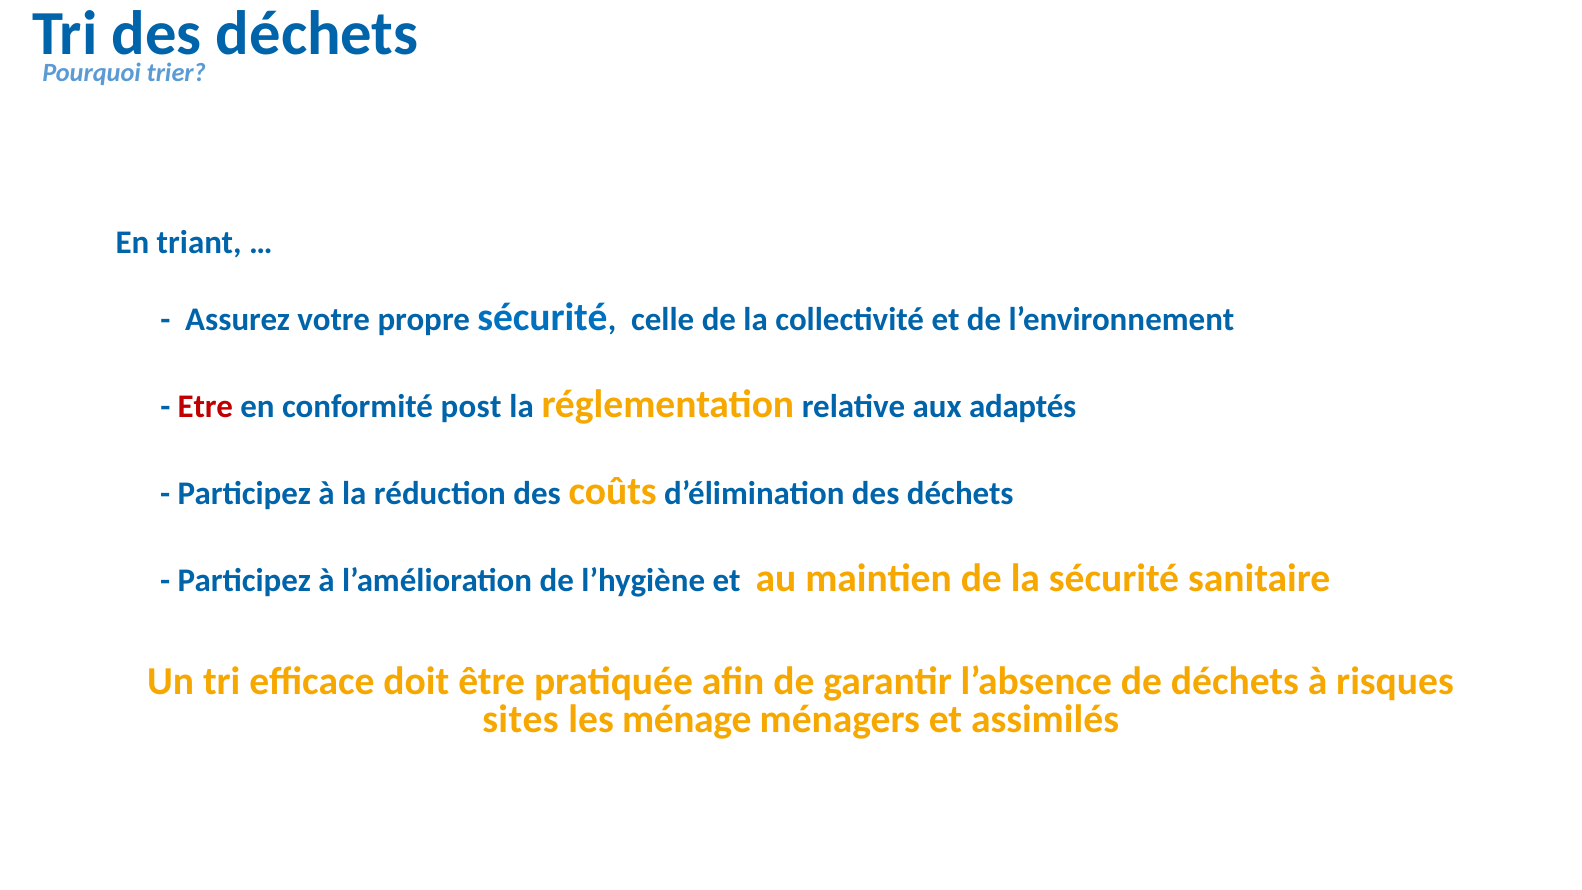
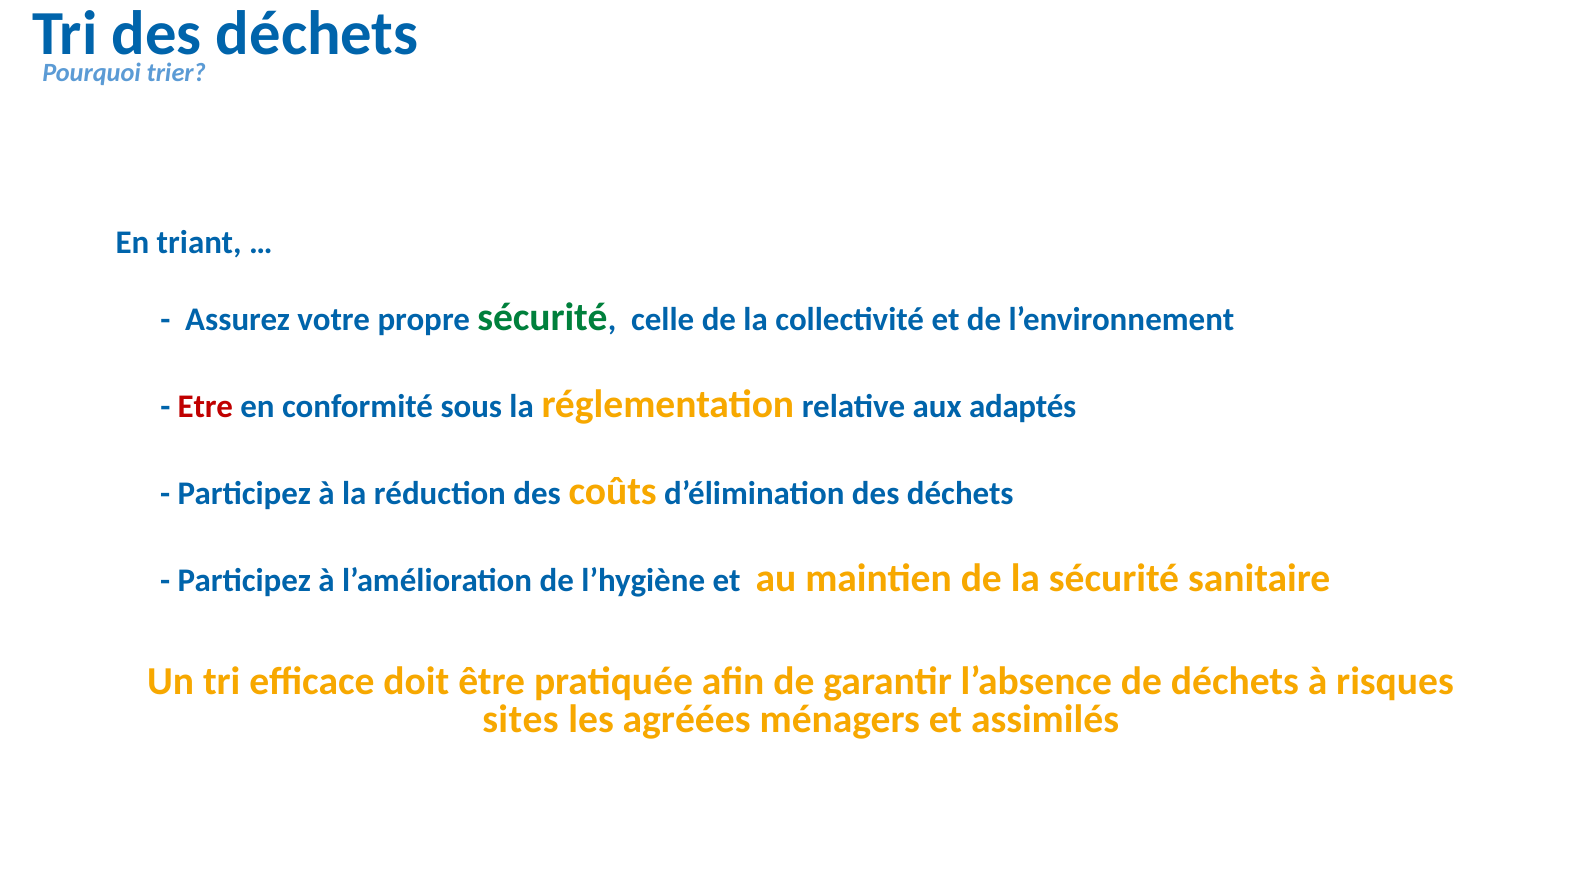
sécurité at (543, 318) colour: blue -> green
post: post -> sous
ménage: ménage -> agréées
